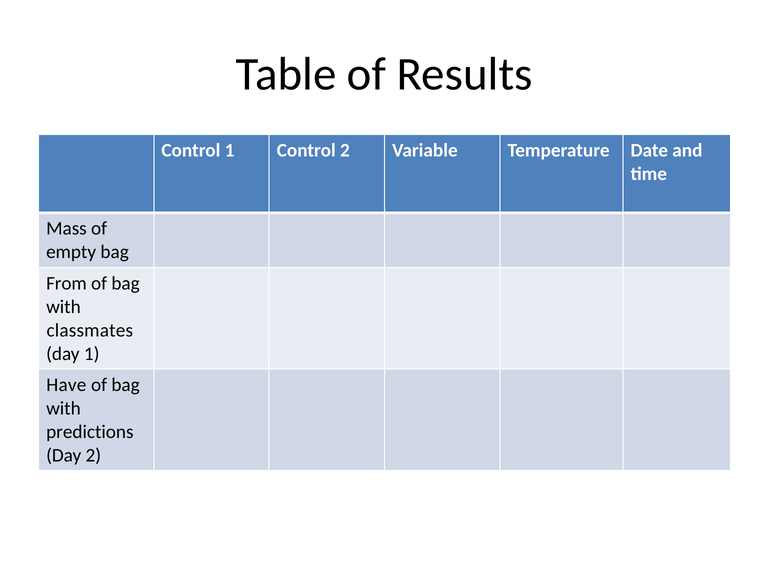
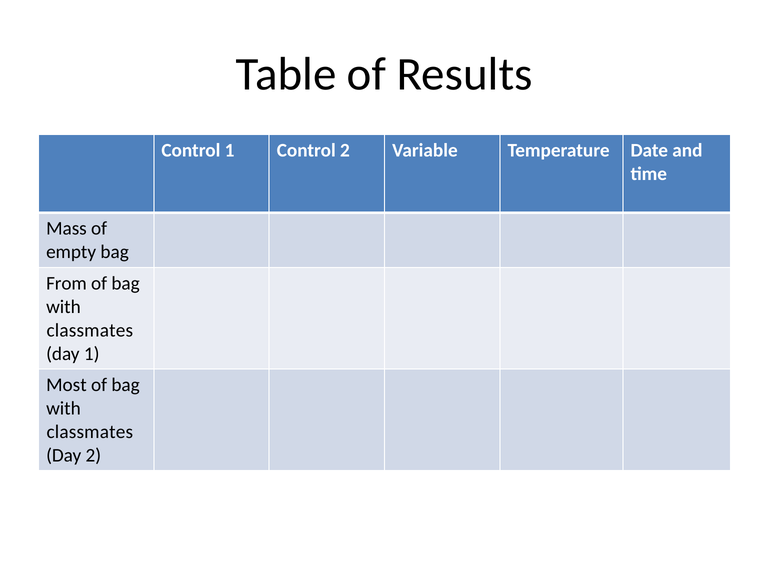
Have: Have -> Most
predictions at (90, 432): predictions -> classmates
